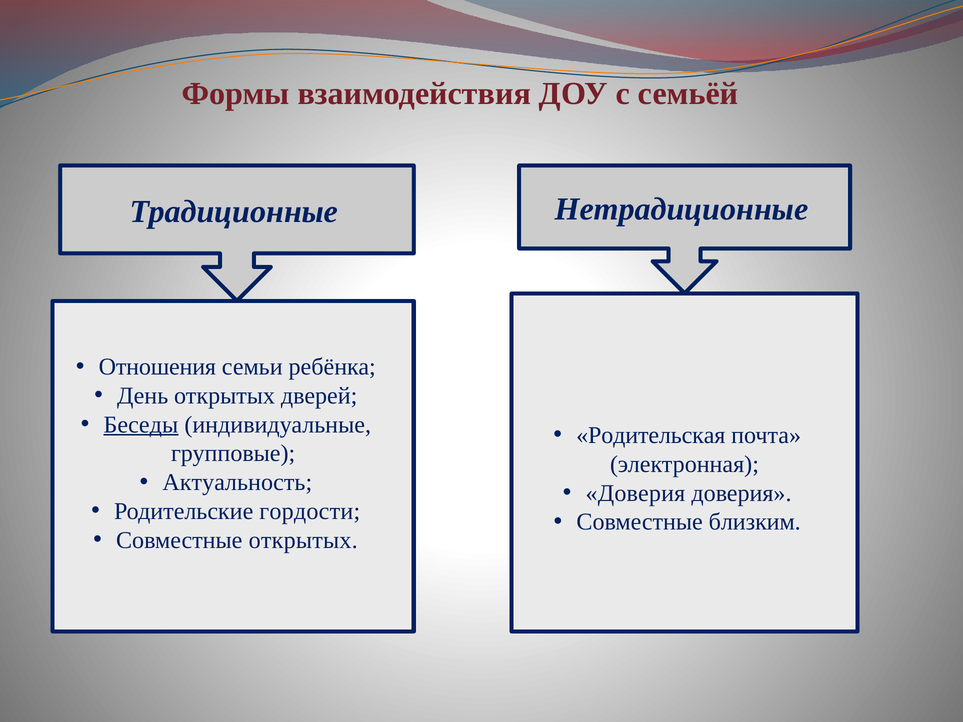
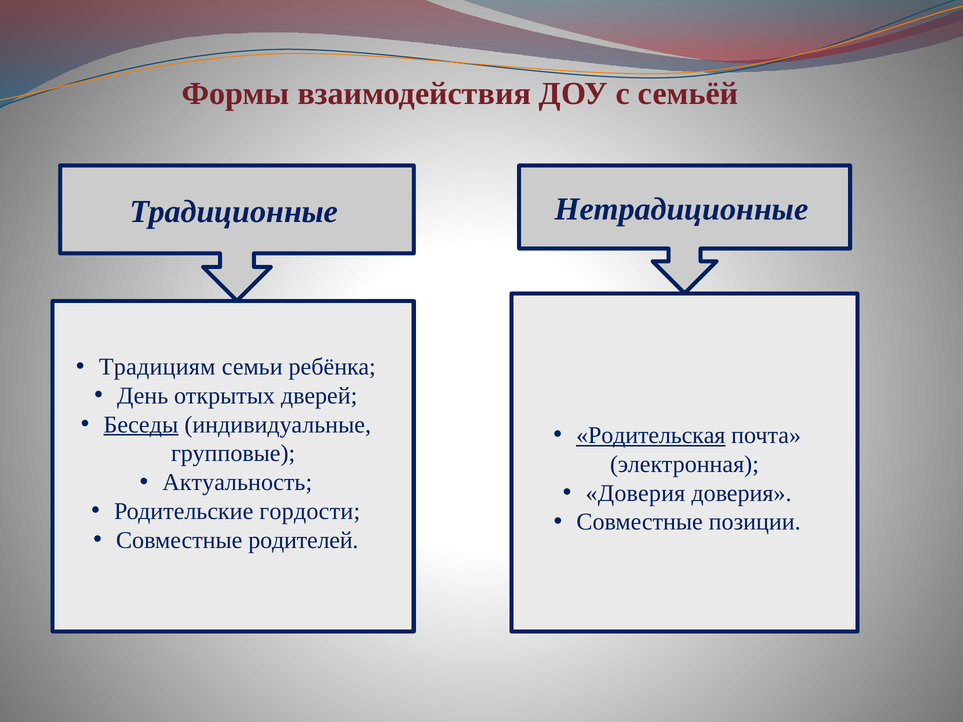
Отношения: Отношения -> Традициям
Родительская underline: none -> present
близким: близким -> позиции
Совместные открытых: открытых -> родителей
